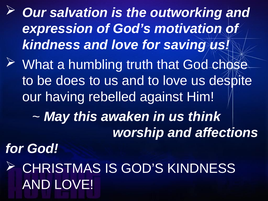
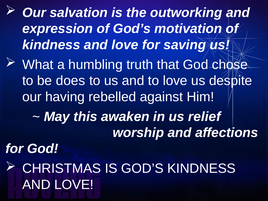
think: think -> relief
